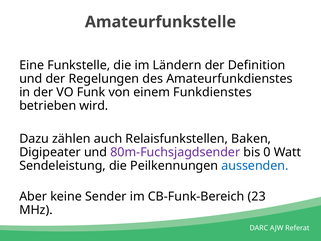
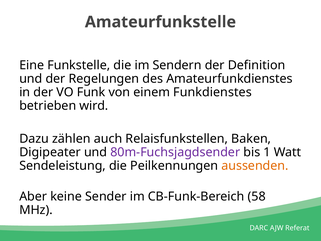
Ländern: Ländern -> Sendern
0: 0 -> 1
aussenden colour: blue -> orange
23: 23 -> 58
